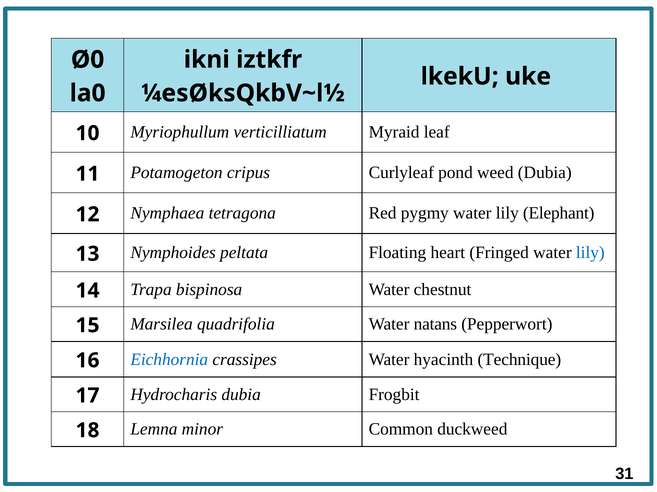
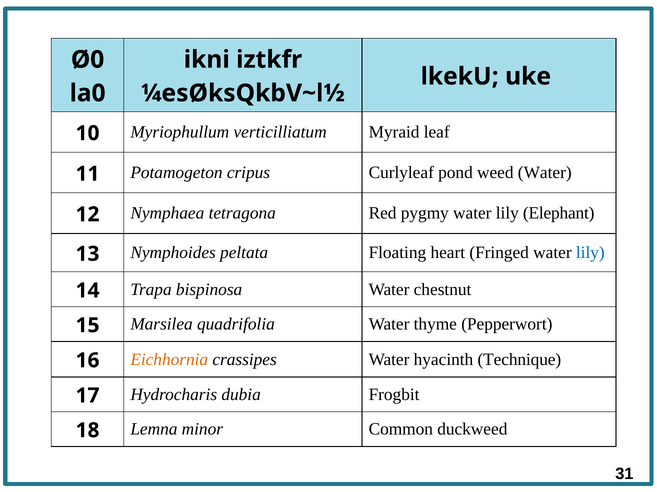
weed Dubia: Dubia -> Water
natans: natans -> thyme
Eichhornia colour: blue -> orange
